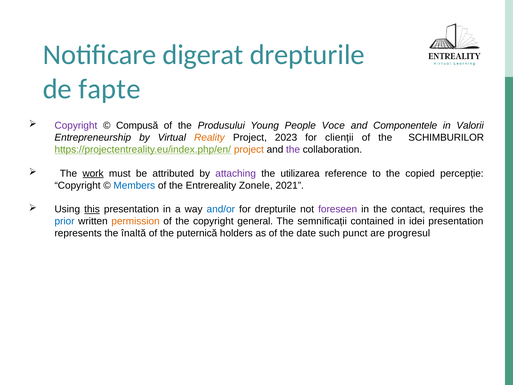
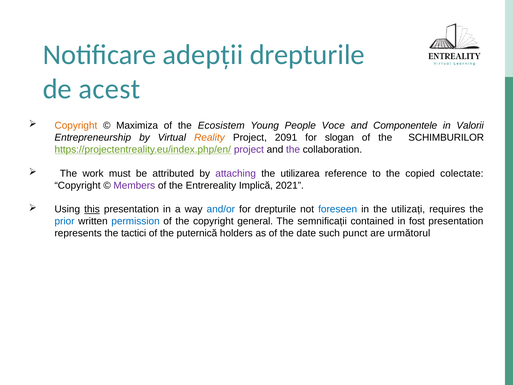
digerat: digerat -> adepții
fapte: fapte -> acest
Copyright at (76, 125) colour: purple -> orange
Compusă: Compusă -> Maximiza
Produsului: Produsului -> Ecosistem
2023: 2023 -> 2091
clienții: clienții -> slogan
project at (249, 149) colour: orange -> purple
work underline: present -> none
percepție: percepție -> colectate
Members colour: blue -> purple
Zonele: Zonele -> Implică
foreseen colour: purple -> blue
contact: contact -> utilizați
permission colour: orange -> blue
idei: idei -> fost
înaltă: înaltă -> tactici
progresul: progresul -> următorul
